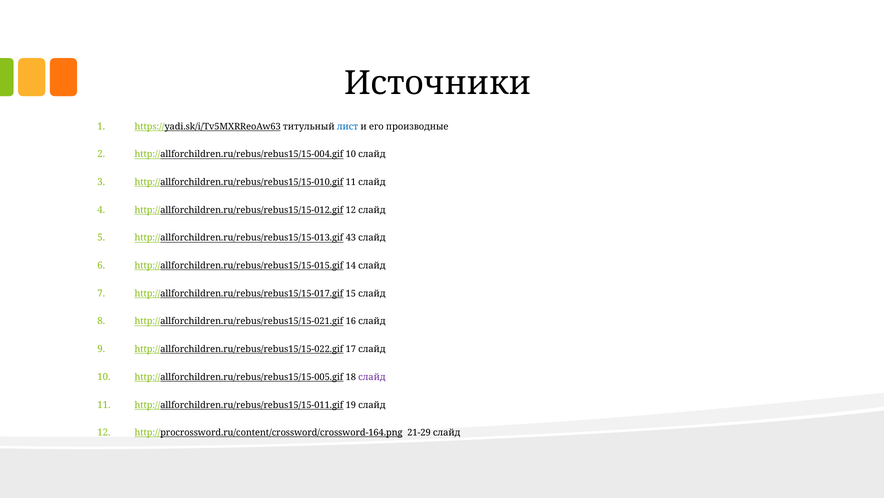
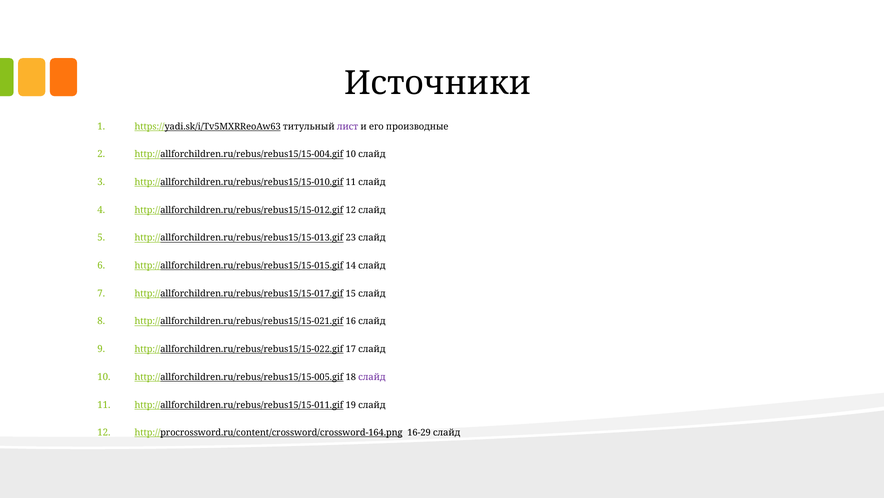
лист colour: blue -> purple
43: 43 -> 23
21-29: 21-29 -> 16-29
